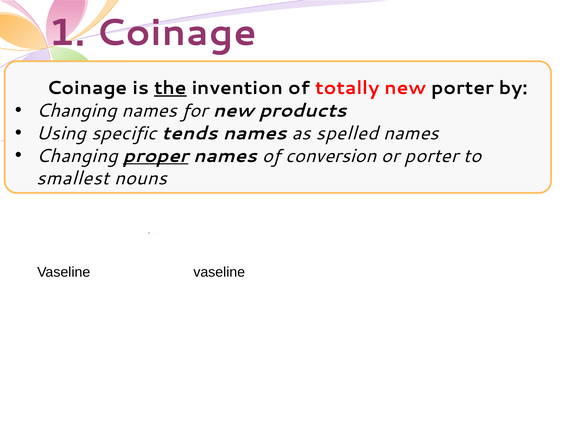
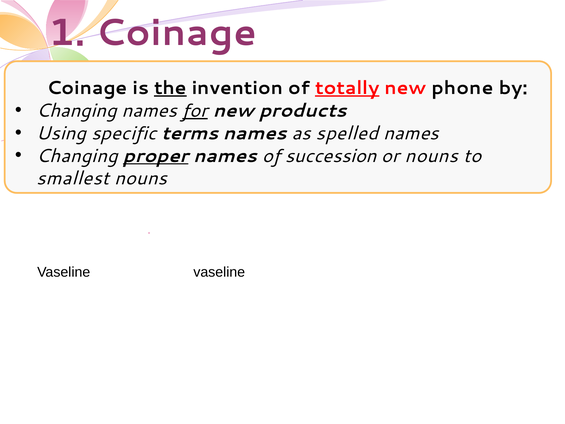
totally underline: none -> present
new porter: porter -> phone
for underline: none -> present
tends: tends -> terms
conversion: conversion -> succession
or porter: porter -> nouns
